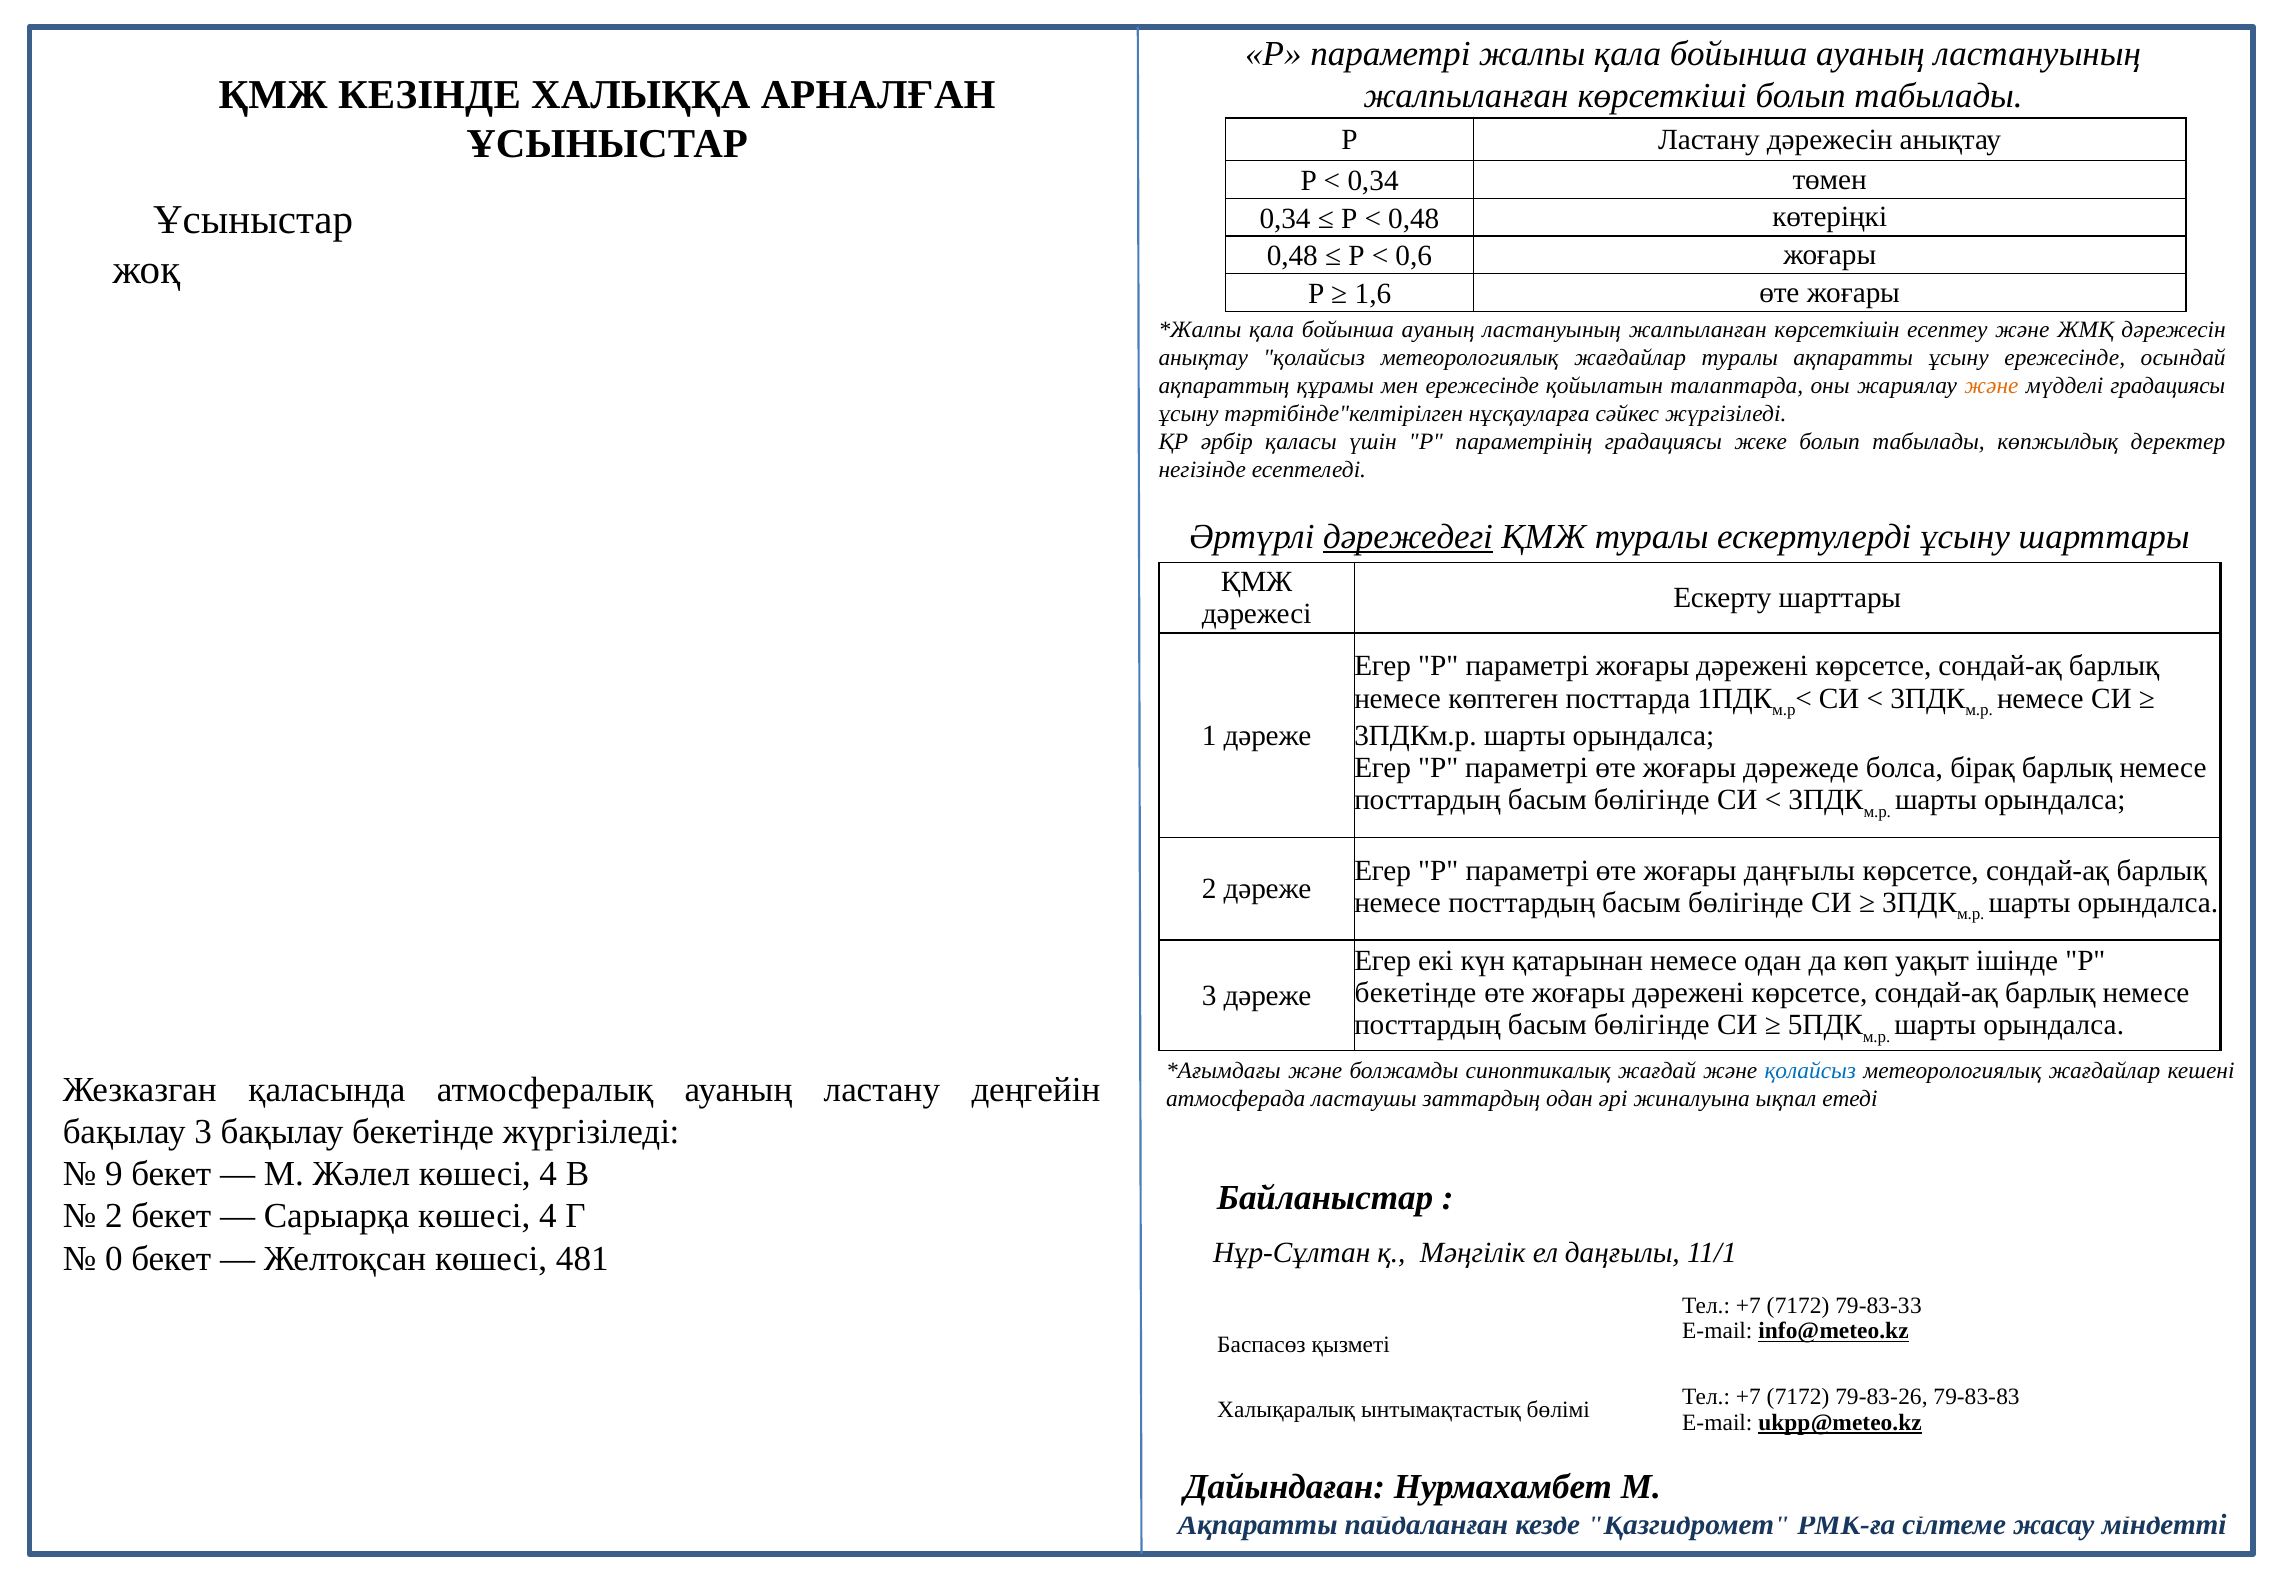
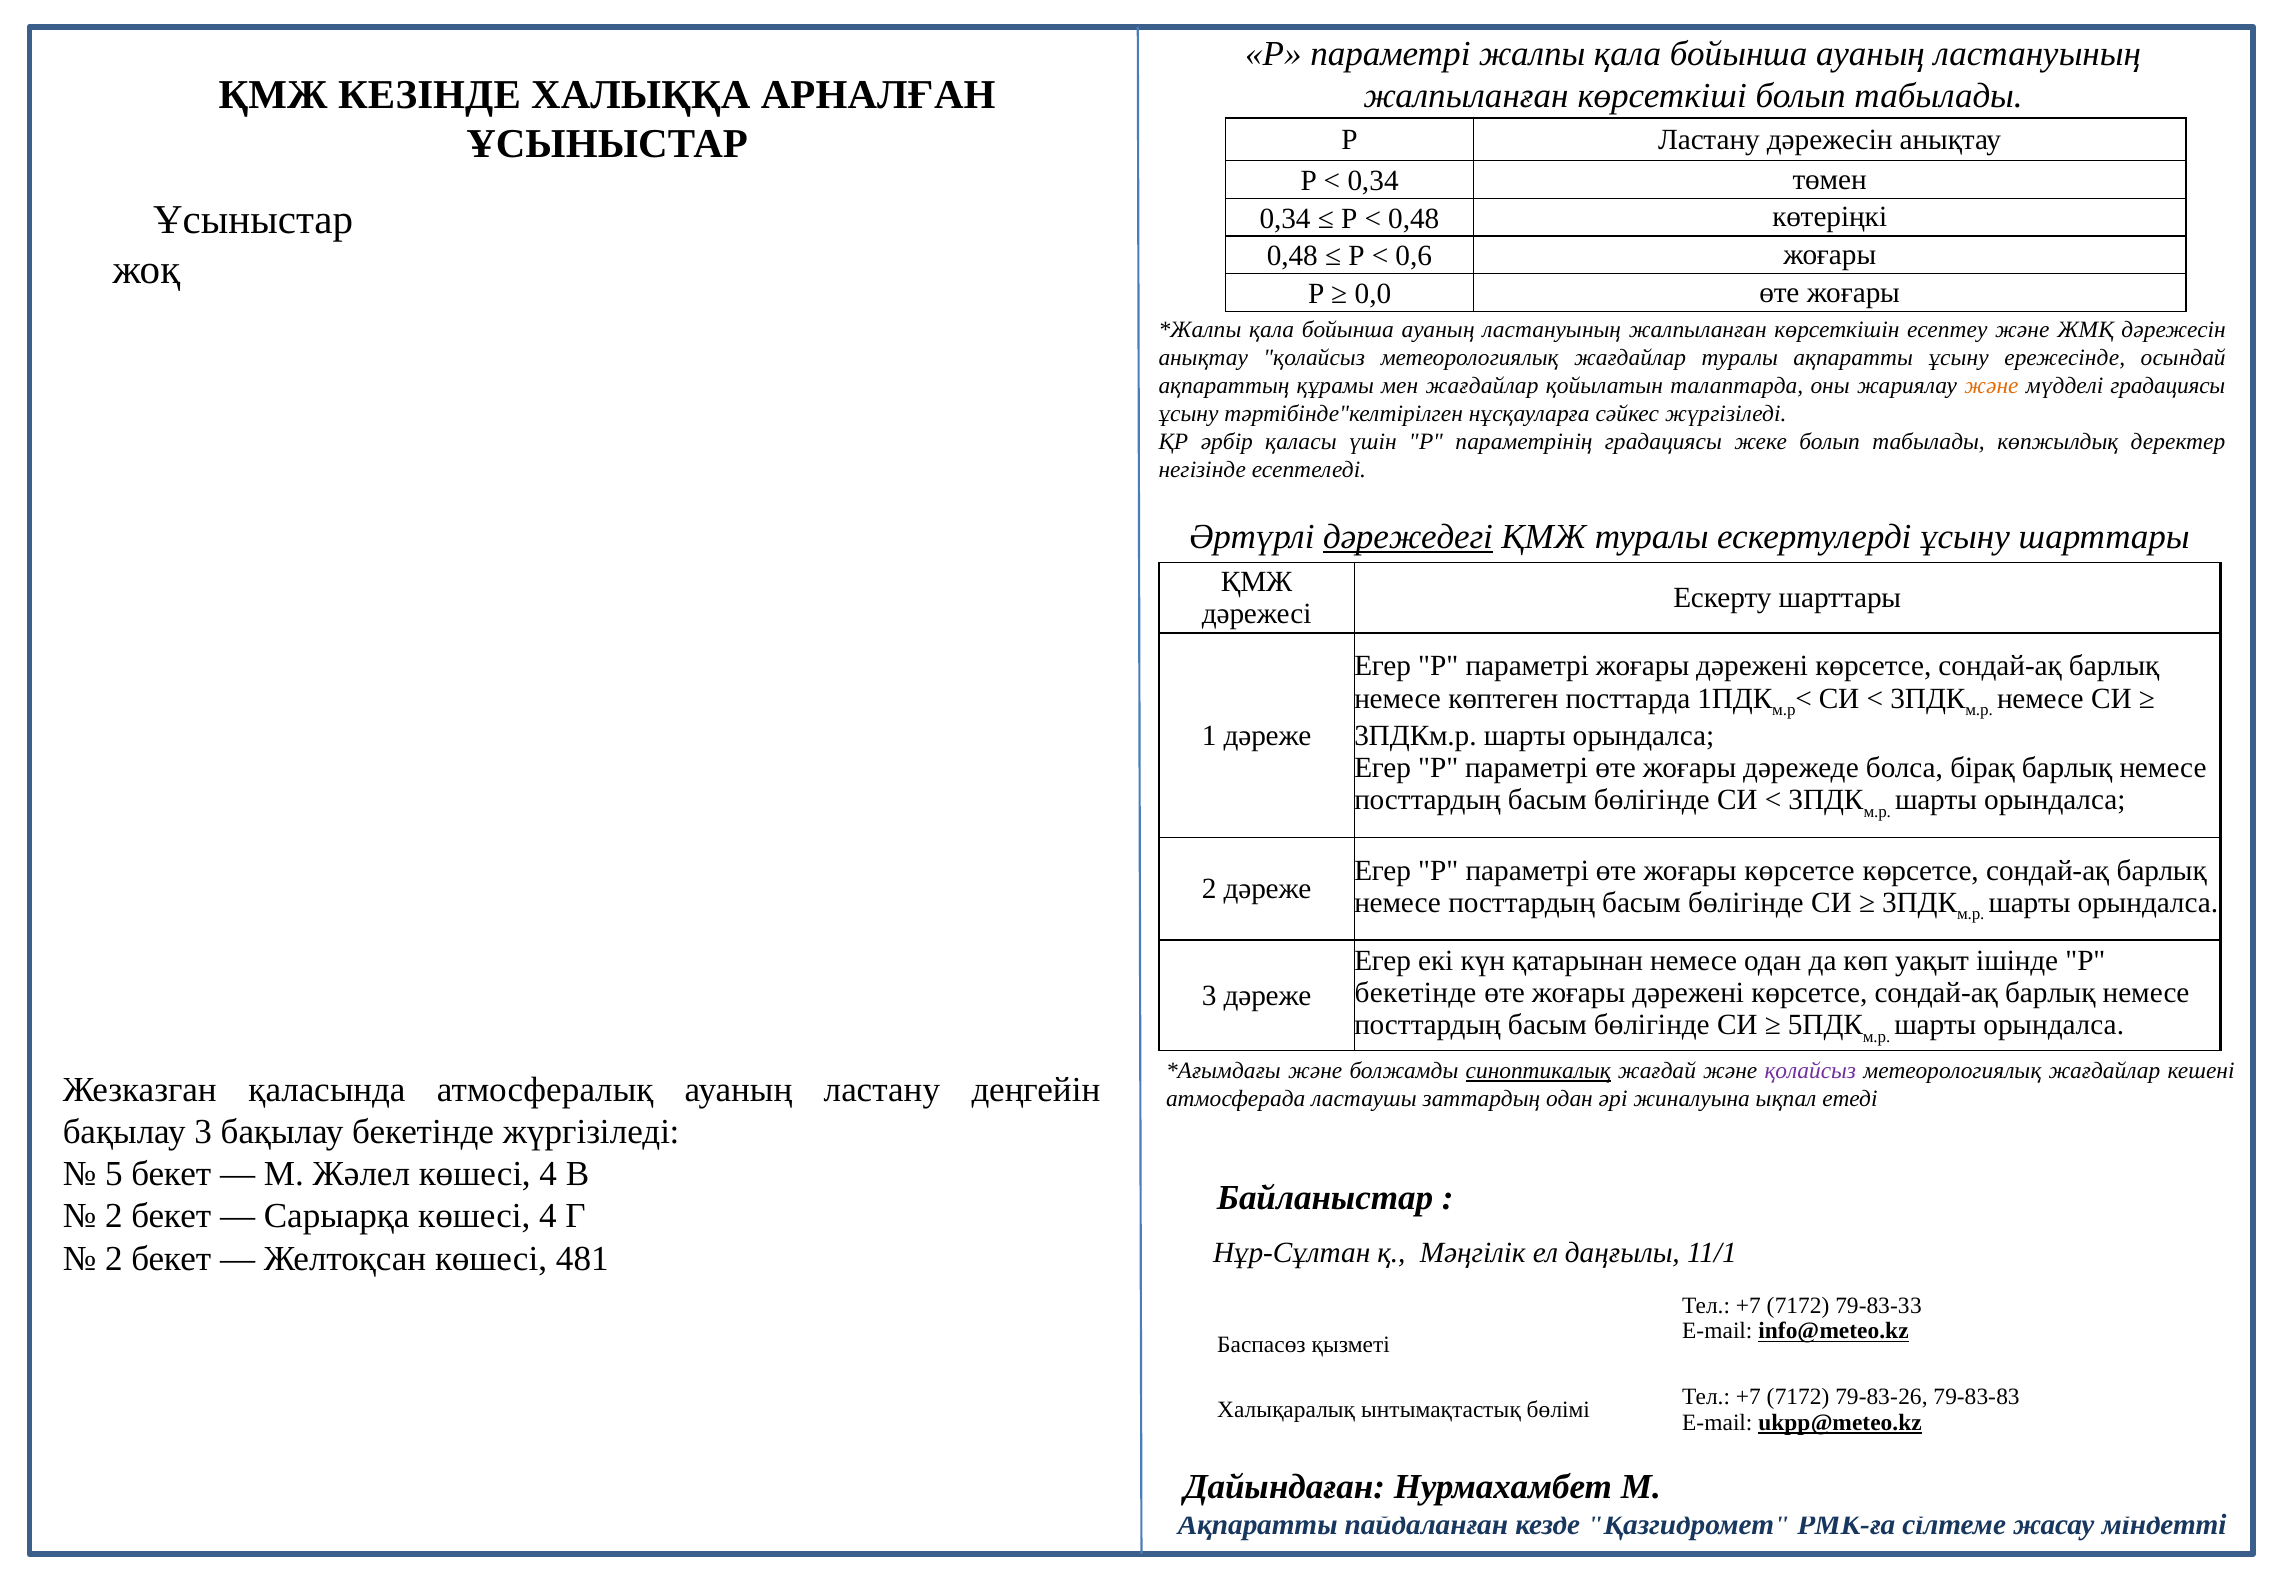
1,6: 1,6 -> 0,0
мен ережесінде: ережесінде -> жағдайлар
жоғары даңғылы: даңғылы -> көрсетсе
синоптикалық underline: none -> present
қолайсыз at (1810, 1071) colour: blue -> purple
9: 9 -> 5
0 at (114, 1258): 0 -> 2
